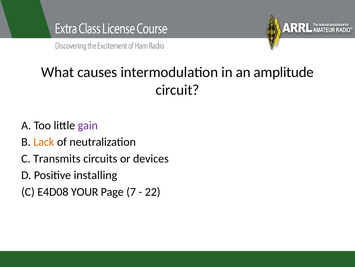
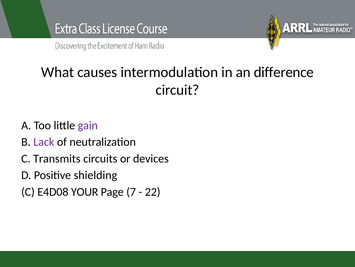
amplitude: amplitude -> difference
Lack colour: orange -> purple
installing: installing -> shielding
